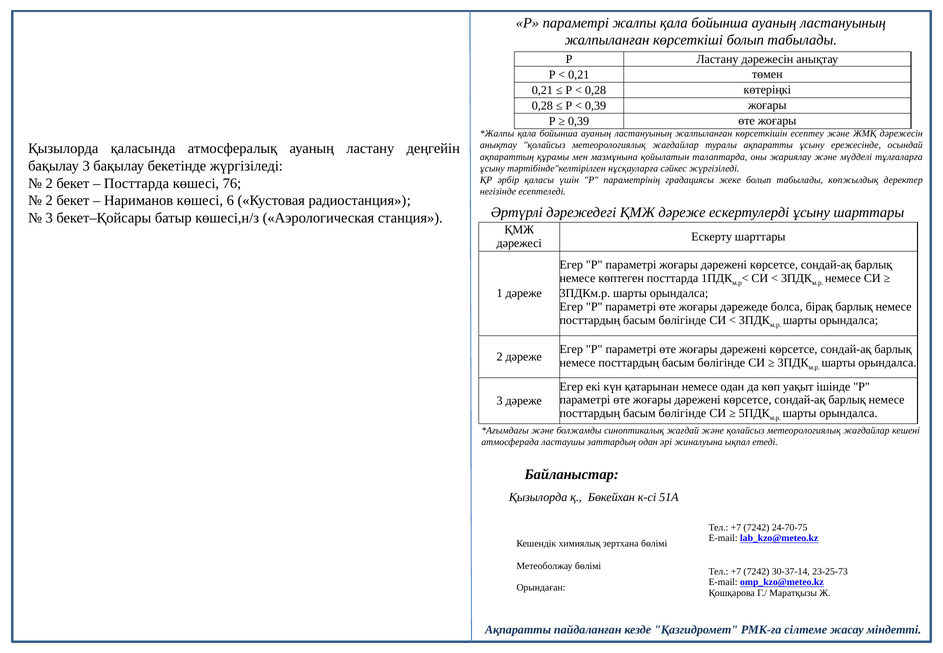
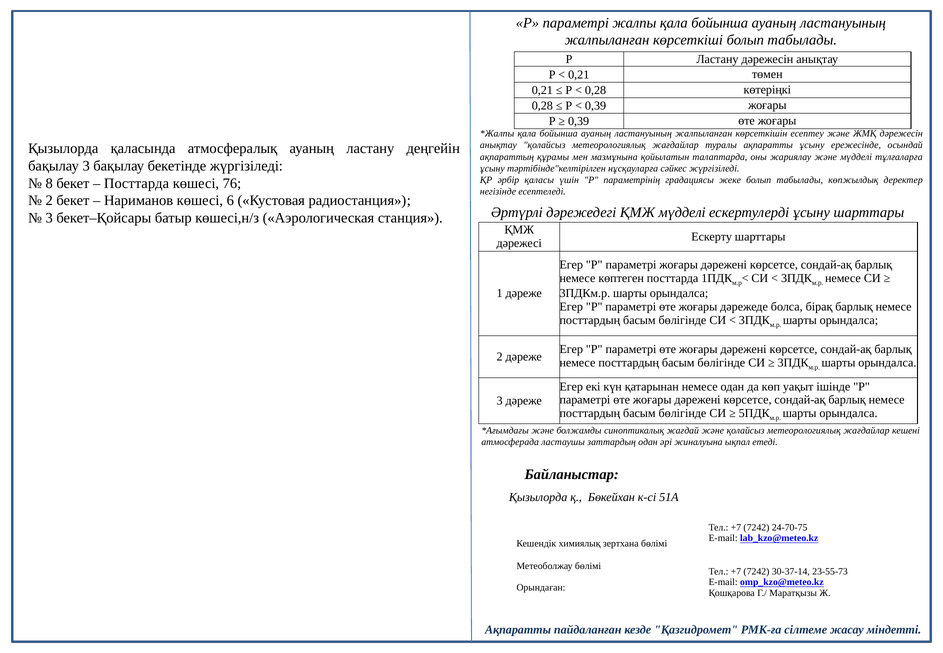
2 at (49, 183): 2 -> 8
ҚМЖ дәреже: дәреже -> мүдделі
23-25-73: 23-25-73 -> 23-55-73
